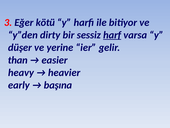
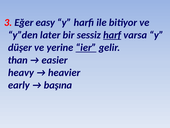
kötü: kötü -> easy
dirty: dirty -> later
ier underline: none -> present
